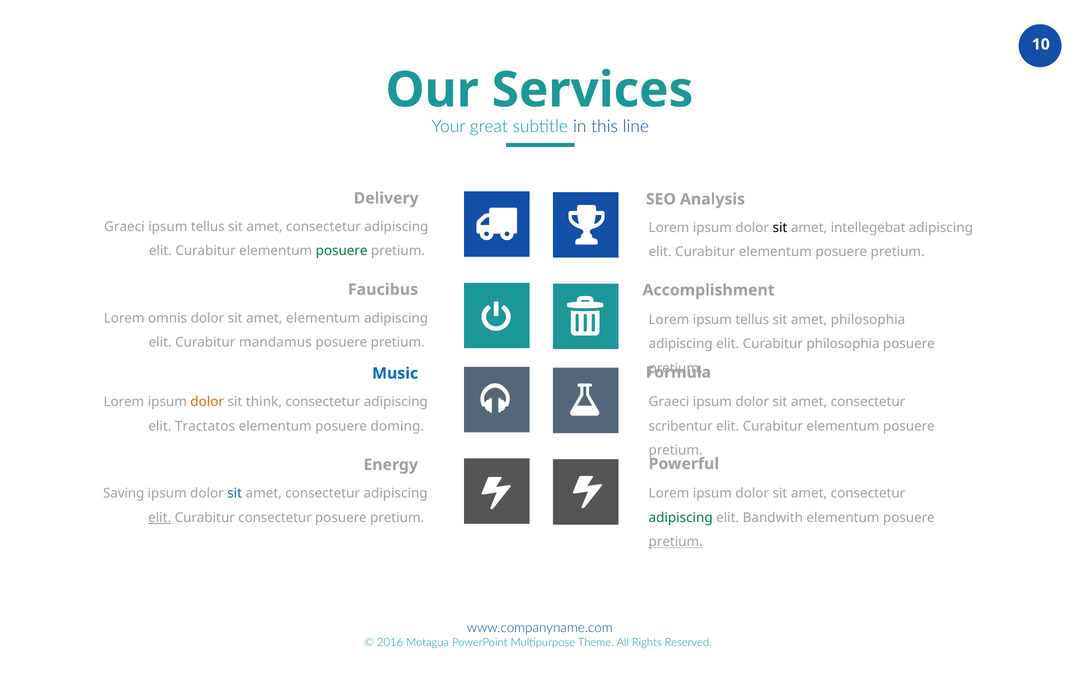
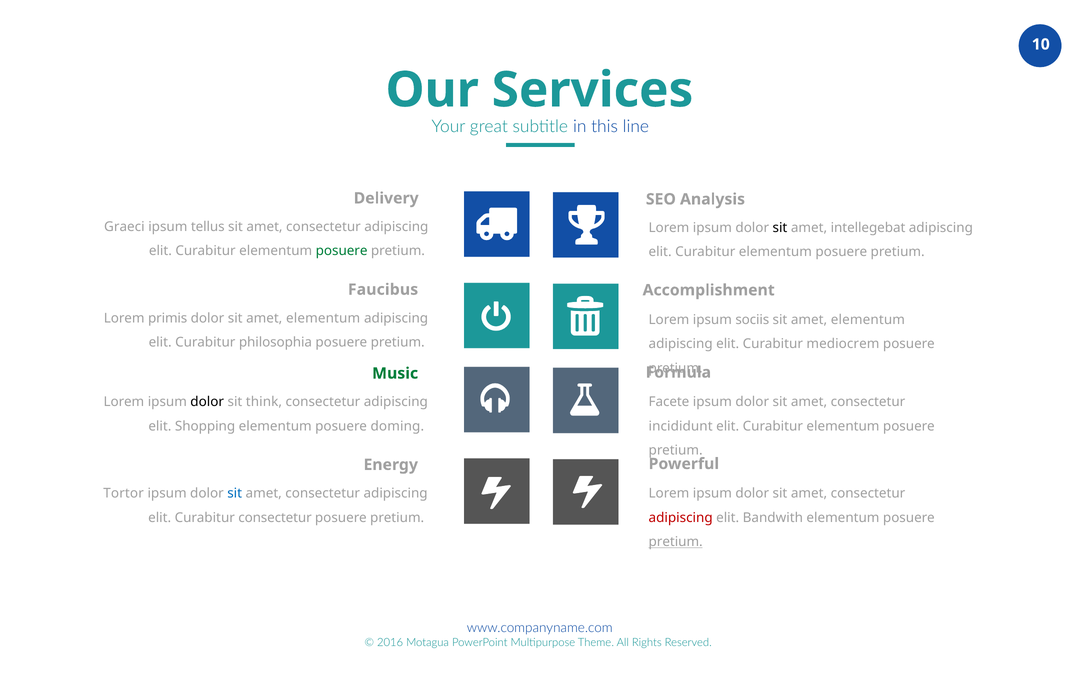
omnis: omnis -> primis
Lorem ipsum tellus: tellus -> sociis
philosophia at (868, 320): philosophia -> elementum
mandamus: mandamus -> philosophia
Curabitur philosophia: philosophia -> mediocrem
Music colour: blue -> green
Graeci at (669, 402): Graeci -> Facete
dolor at (207, 402) colour: orange -> black
scribentur: scribentur -> incididunt
Tractatos: Tractatos -> Shopping
Saving: Saving -> Tortor
elit at (160, 518) underline: present -> none
adipiscing at (681, 518) colour: green -> red
